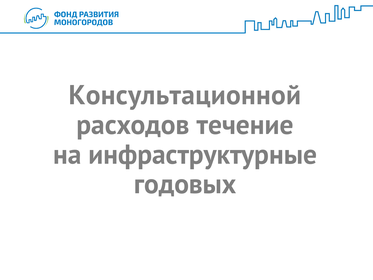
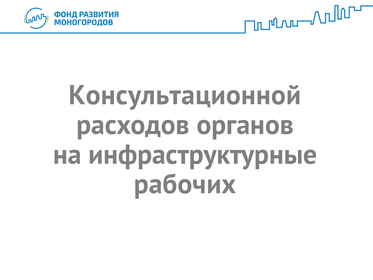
течение: течение -> органов
годовых: годовых -> рабочих
